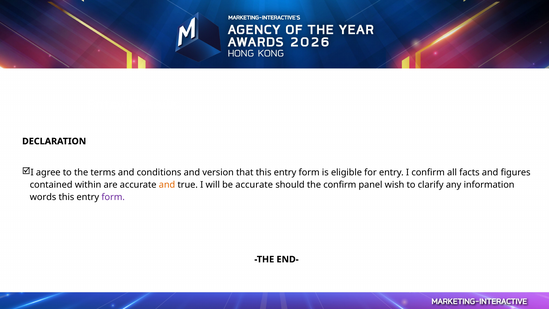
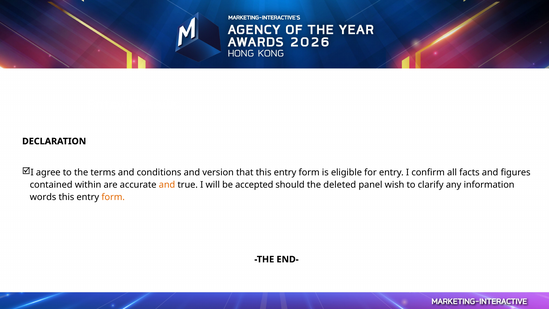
be accurate: accurate -> accepted
the confirm: confirm -> deleted
form at (113, 197) colour: purple -> orange
